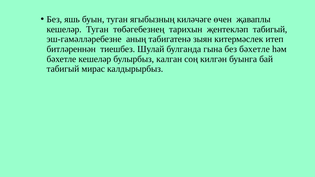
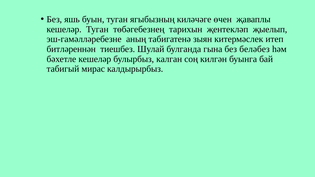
җентекләп табигый: табигый -> җыелып
без бәхетле: бәхетле -> беләбез
